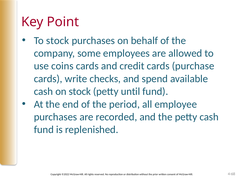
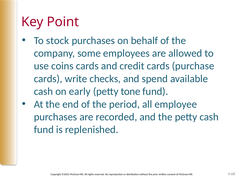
on stock: stock -> early
until: until -> tone
